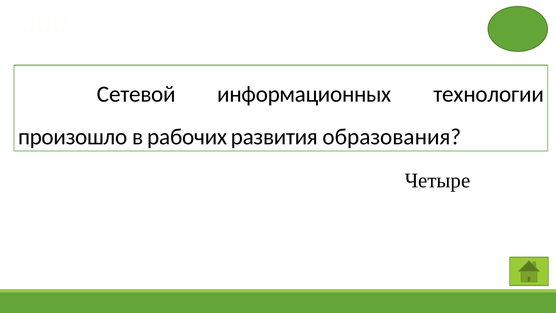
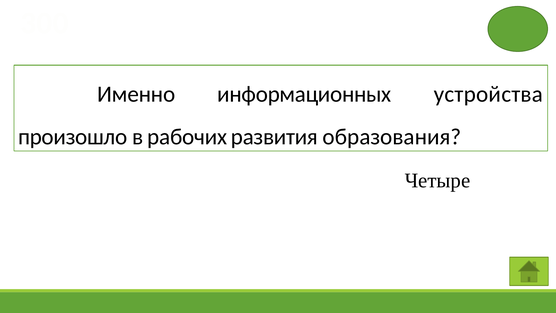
Сетевой: Сетевой -> Именно
технологии: технологии -> устройства
